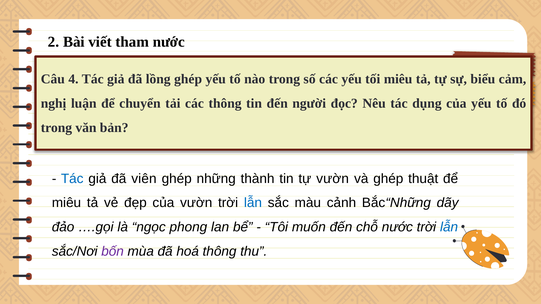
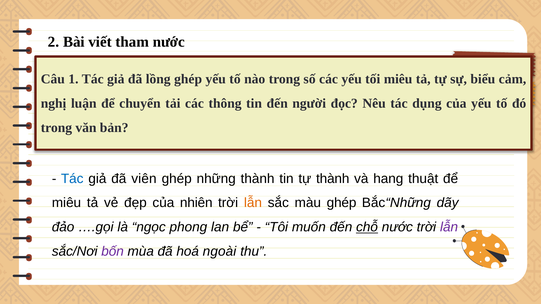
4: 4 -> 1
tự vườn: vườn -> thành
và ghép: ghép -> hang
của vườn: vườn -> nhiên
lẫn at (253, 203) colour: blue -> orange
màu cảnh: cảnh -> ghép
chỗ underline: none -> present
lẫn at (449, 227) colour: blue -> purple
hoá thông: thông -> ngoài
